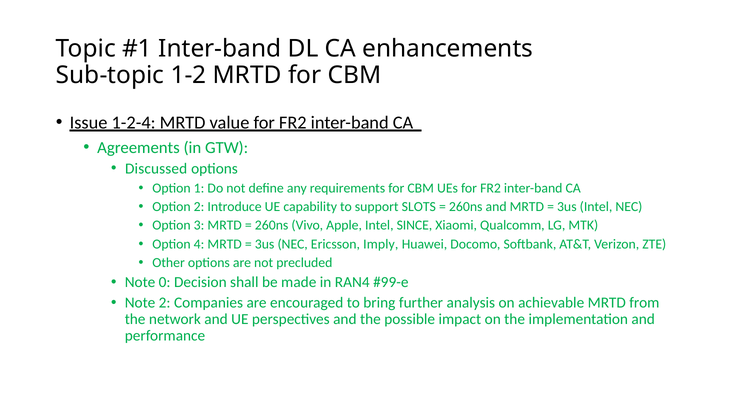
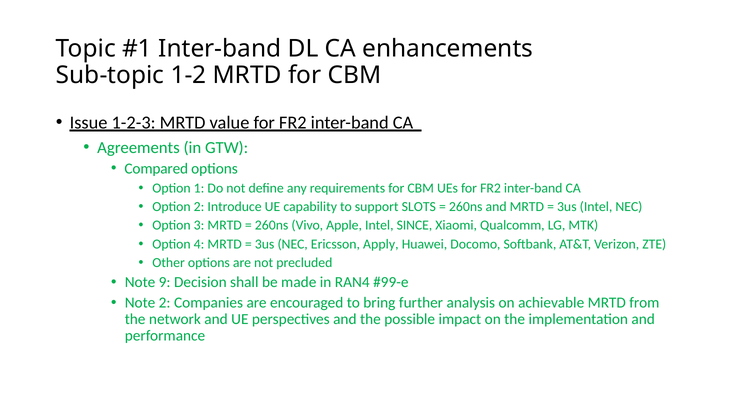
1-2-4: 1-2-4 -> 1-2-3
Discussed: Discussed -> Compared
Imply: Imply -> Apply
0: 0 -> 9
